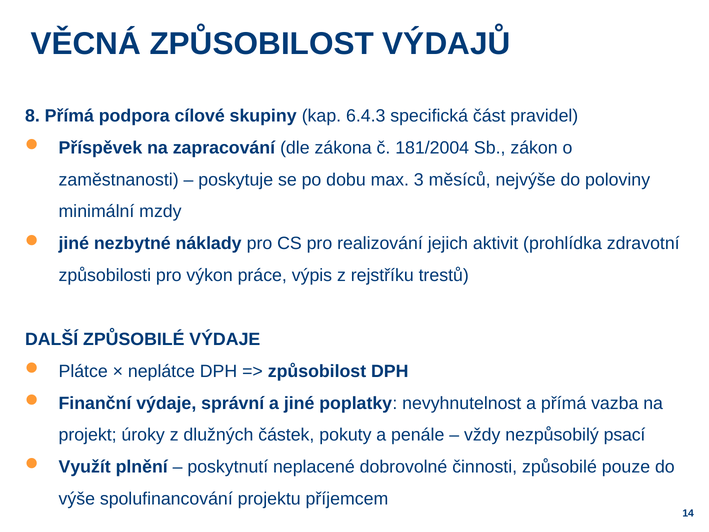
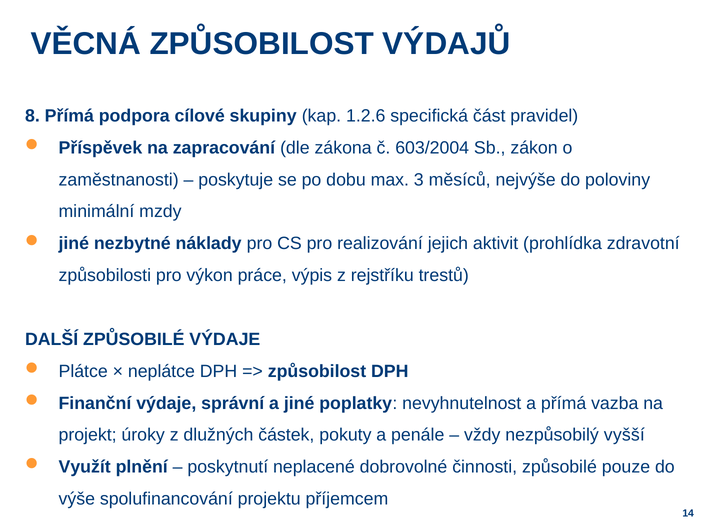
6.4.3: 6.4.3 -> 1.2.6
181/2004: 181/2004 -> 603/2004
psací: psací -> vyšší
